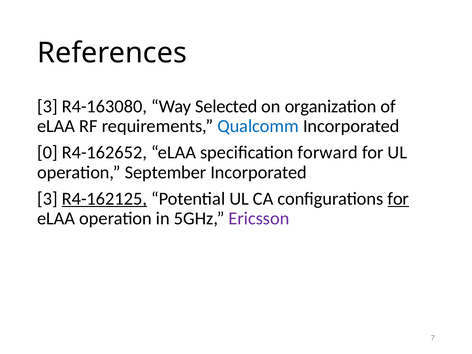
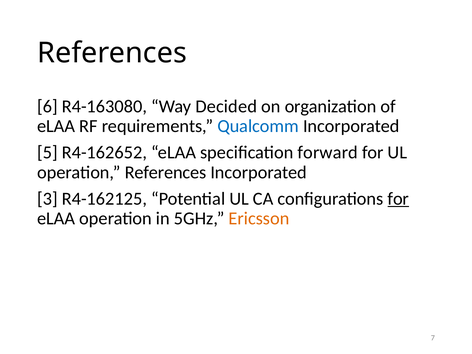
3 at (47, 106): 3 -> 6
Selected: Selected -> Decided
0: 0 -> 5
operation September: September -> References
R4-162125 underline: present -> none
Ericsson colour: purple -> orange
